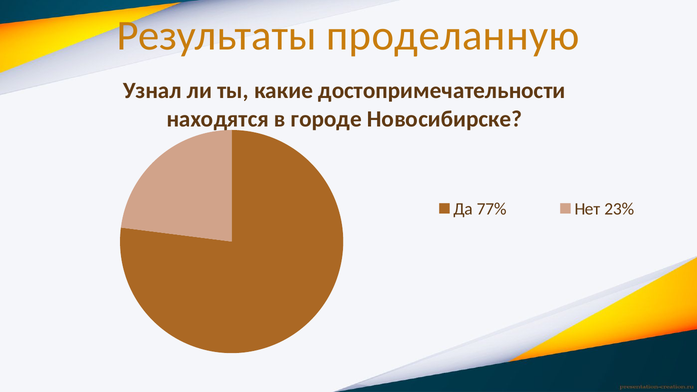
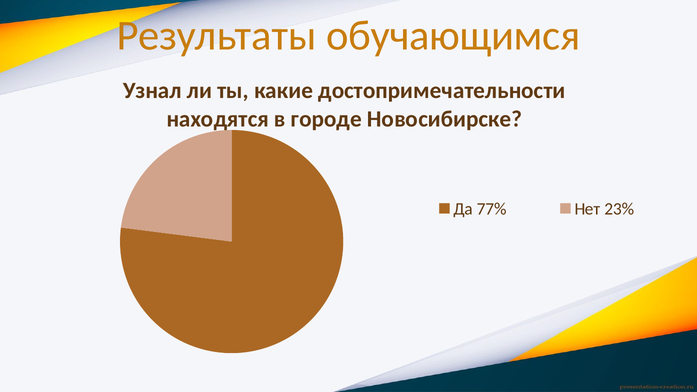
проделанную: проделанную -> обучающимся
